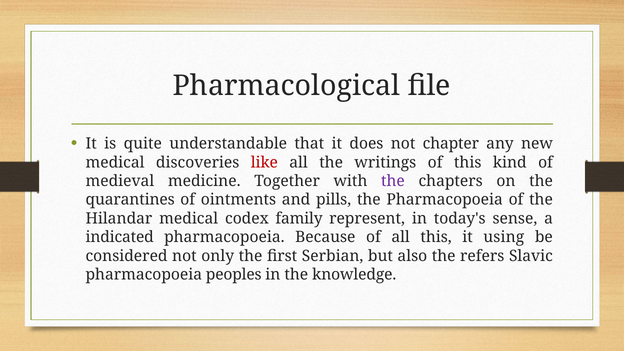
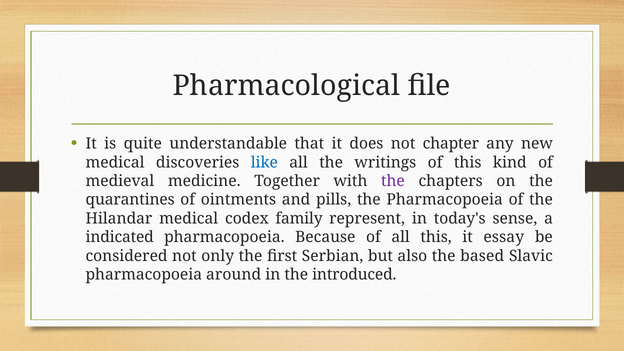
like colour: red -> blue
using: using -> essay
refers: refers -> based
peoples: peoples -> around
knowledge: knowledge -> introduced
